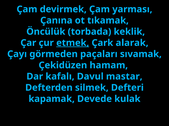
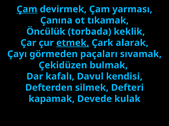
Çam at (27, 9) underline: none -> present
hamam: hamam -> bulmak
mastar: mastar -> kendisi
